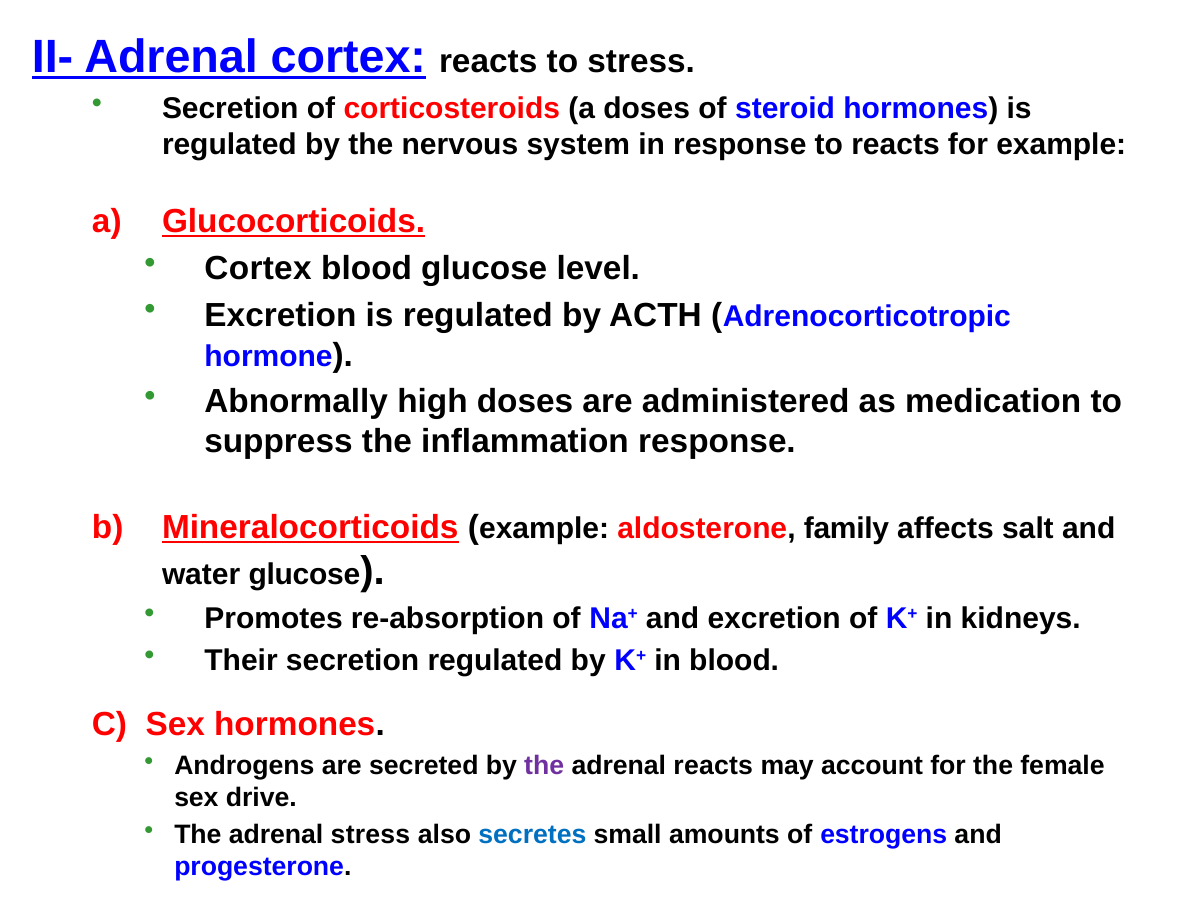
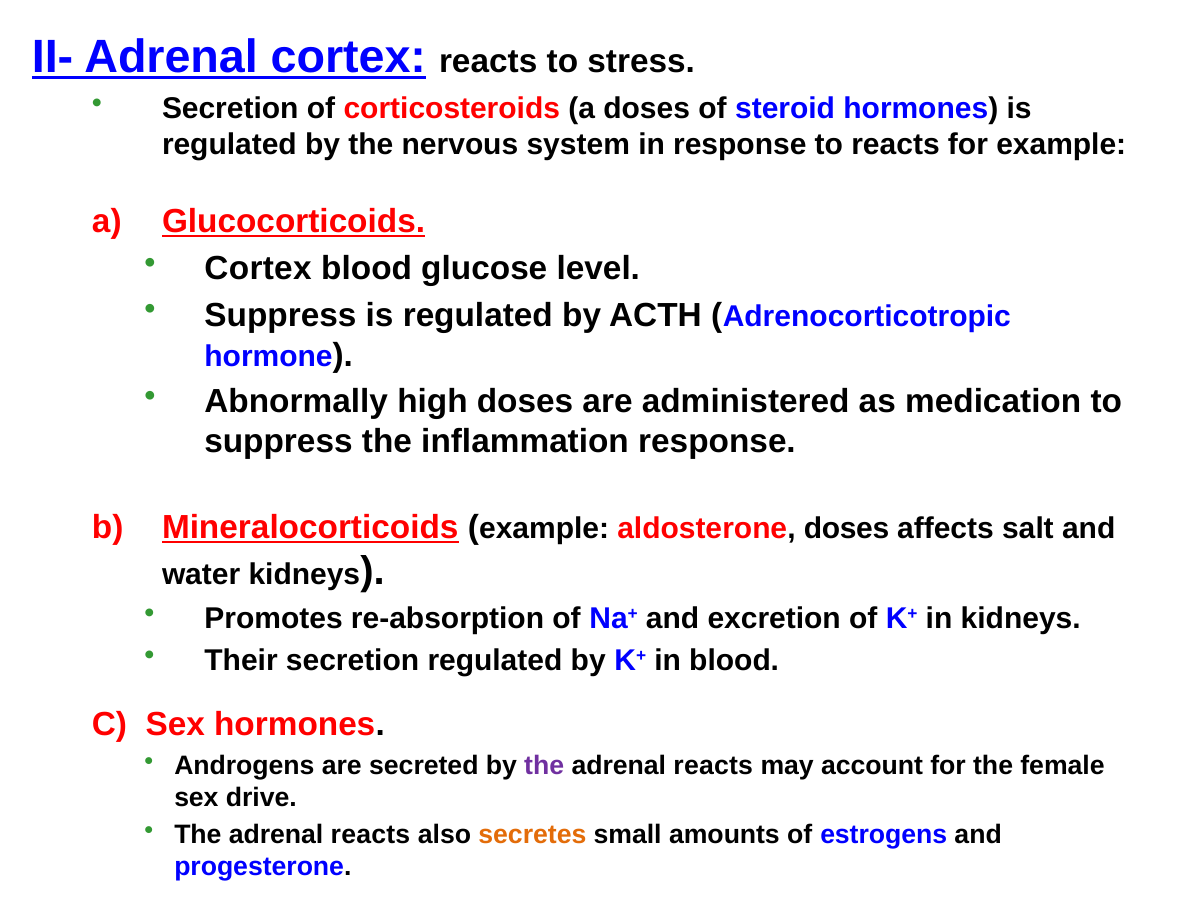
Excretion at (280, 315): Excretion -> Suppress
aldosterone family: family -> doses
water glucose: glucose -> kidneys
stress at (371, 835): stress -> reacts
secretes colour: blue -> orange
